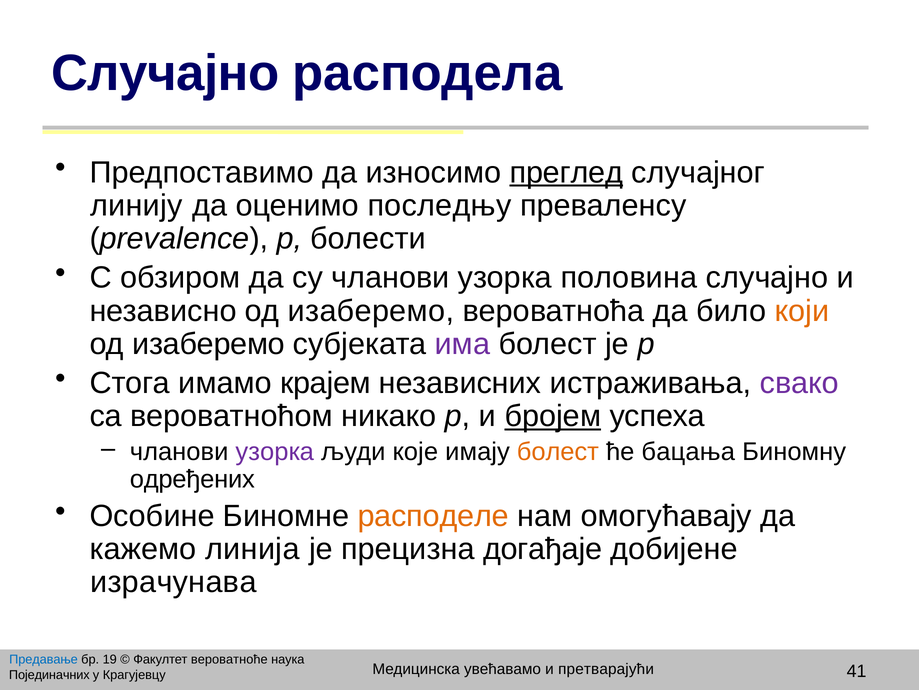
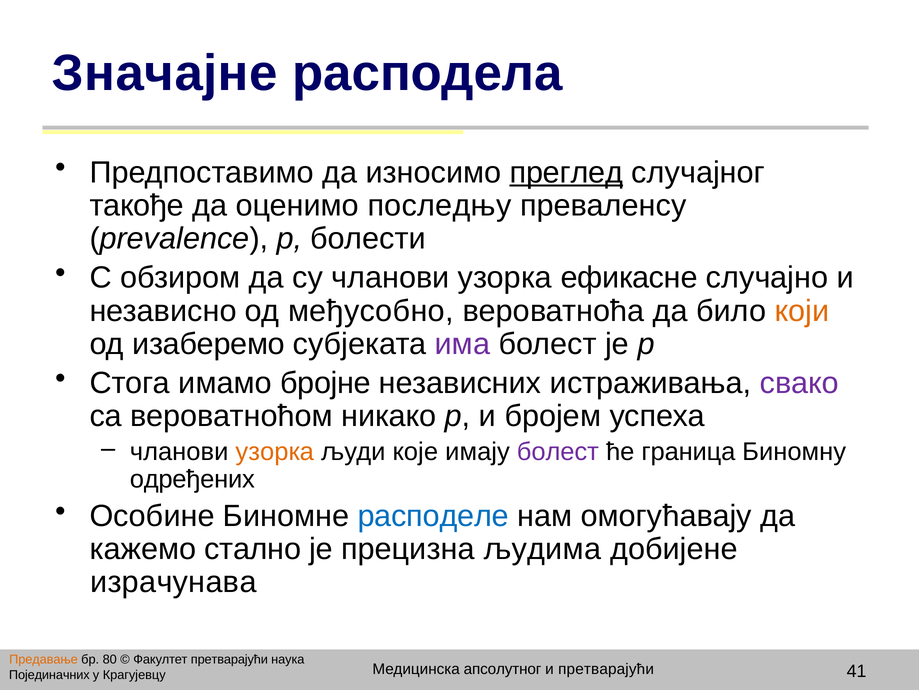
Случајно at (165, 73): Случајно -> Значајне
линију: линију -> такође
половина: половина -> ефикасне
независно од изаберемо: изаберемо -> међусобно
крајем: крајем -> бројне
бројем underline: present -> none
узорка at (275, 451) colour: purple -> orange
болест at (558, 451) colour: orange -> purple
бацања: бацања -> граница
расподеле colour: orange -> blue
линија: линија -> стално
догађаје: догађаје -> људима
Предавање colour: blue -> orange
19: 19 -> 80
Факултет вероватноће: вероватноће -> претварајући
увећавамо: увећавамо -> апсолутног
